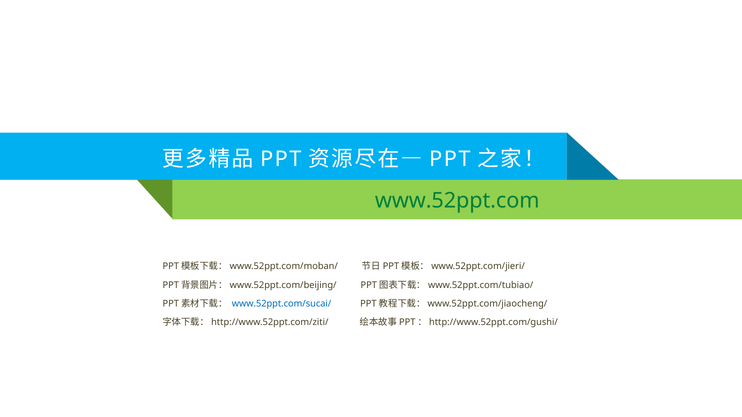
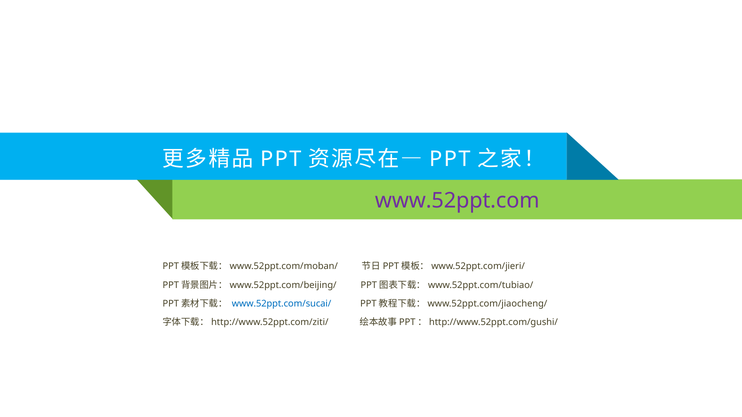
www.52ppt.com colour: green -> purple
